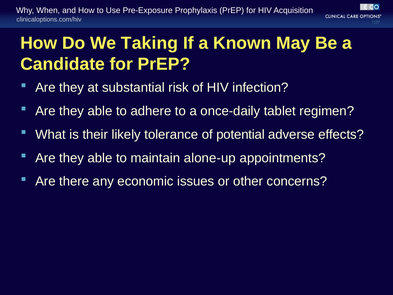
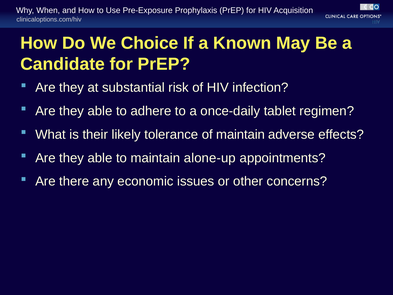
Taking: Taking -> Choice
of potential: potential -> maintain
